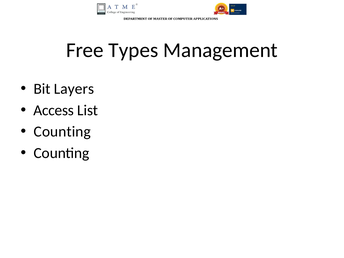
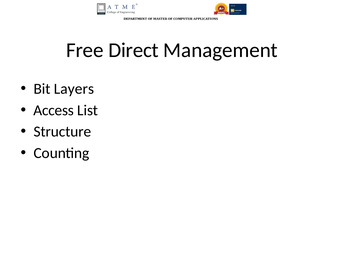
Types: Types -> Direct
Counting at (62, 132): Counting -> Structure
